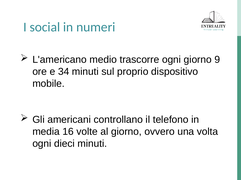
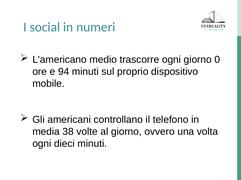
9: 9 -> 0
34: 34 -> 94
16: 16 -> 38
